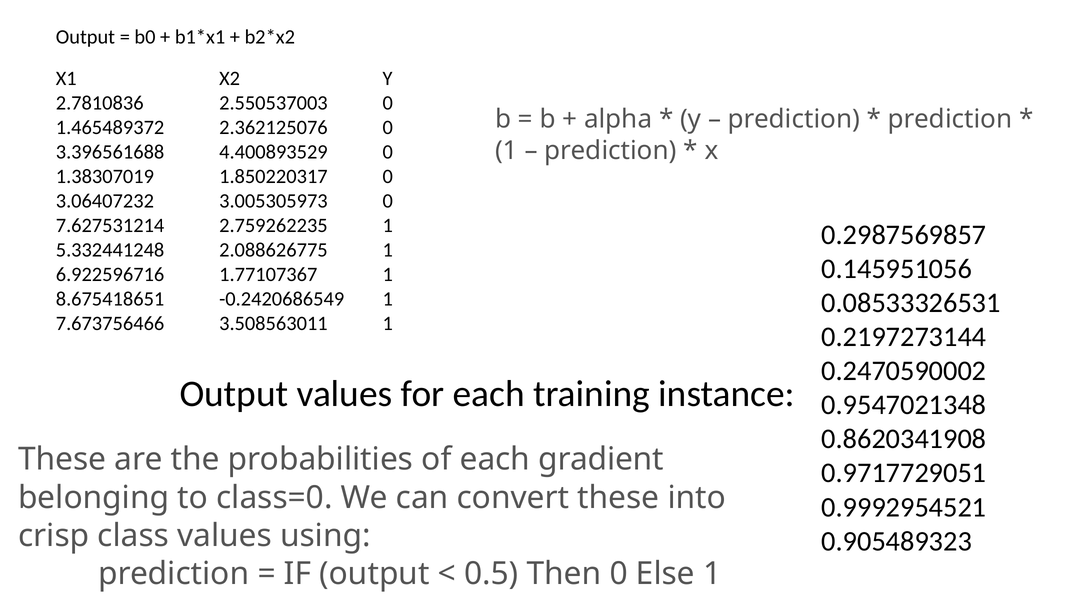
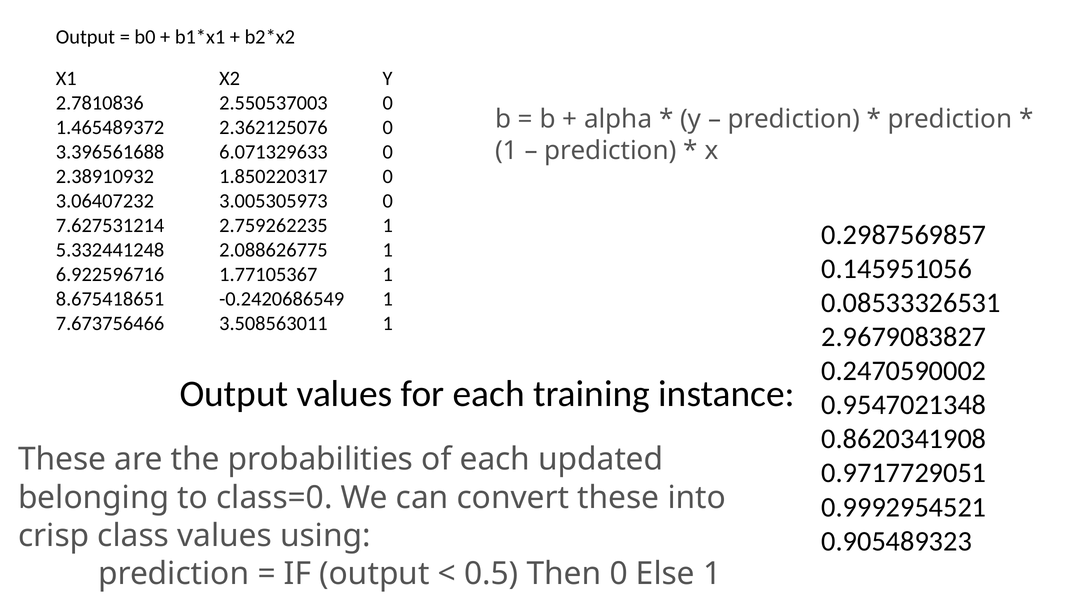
4.400893529: 4.400893529 -> 6.071329633
1.38307019: 1.38307019 -> 2.38910932
1.77107367: 1.77107367 -> 1.77105367
0.2197273144: 0.2197273144 -> 2.9679083827
gradient: gradient -> updated
